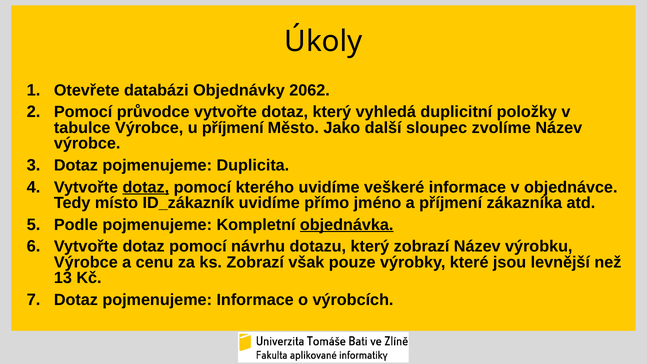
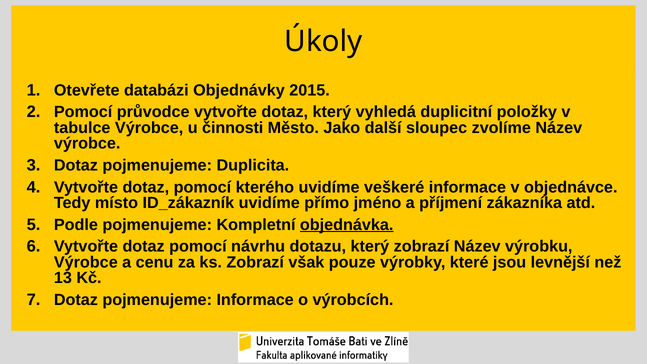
2062: 2062 -> 2015
u příjmení: příjmení -> činnosti
dotaz at (146, 187) underline: present -> none
